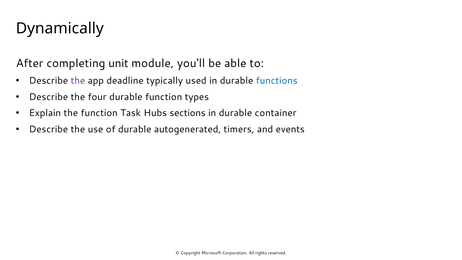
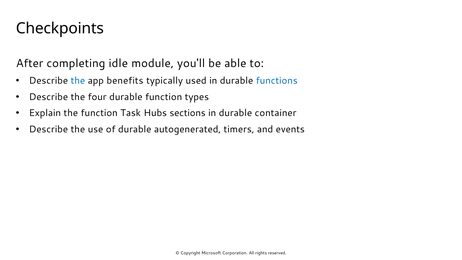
Dynamically: Dynamically -> Checkpoints
unit: unit -> idle
the at (78, 81) colour: purple -> blue
deadline: deadline -> benefits
